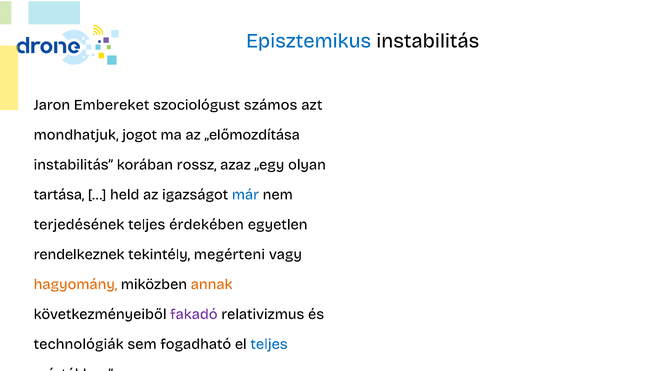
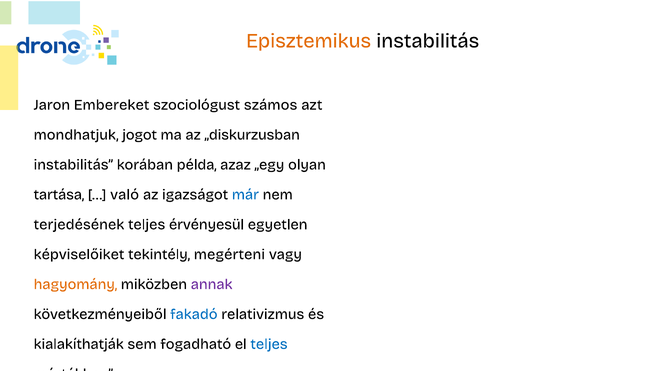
Episztemikus colour: blue -> orange
„előmozdítása: „előmozdítása -> „diskurzusban
rossz: rossz -> példa
held: held -> való
érdekében: érdekében -> érvényesül
rendelkeznek: rendelkeznek -> képviselőiket
annak colour: orange -> purple
fakadó colour: purple -> blue
technológiák: technológiák -> kialakíthatják
